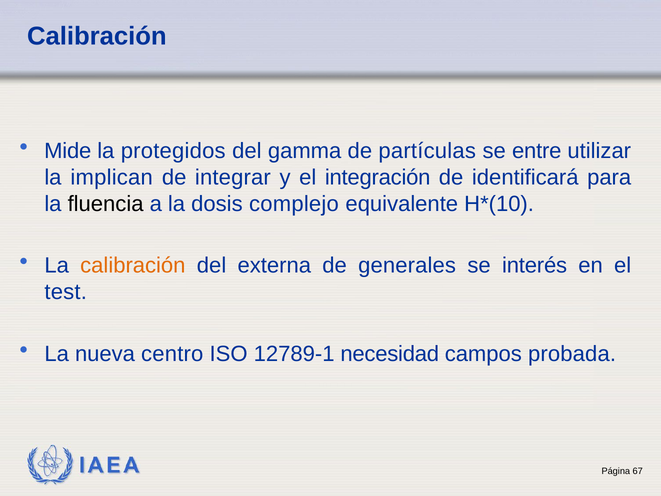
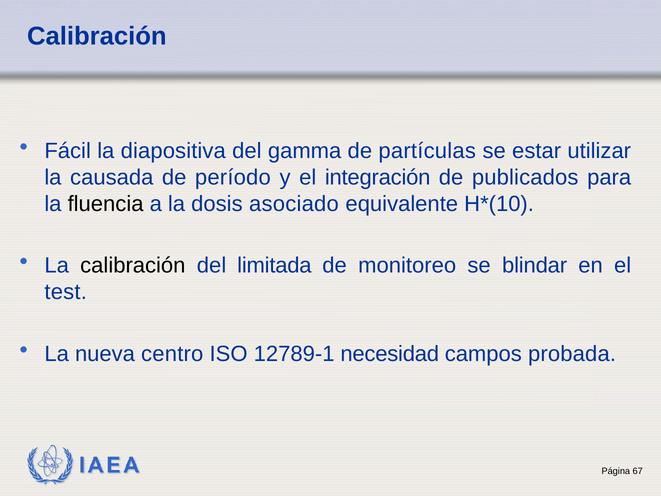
Mide: Mide -> Fácil
protegidos: protegidos -> diapositiva
entre: entre -> estar
implican: implican -> causada
integrar: integrar -> período
identificará: identificará -> publicados
complejo: complejo -> asociado
calibración at (133, 266) colour: orange -> black
externa: externa -> limitada
generales: generales -> monitoreo
interés: interés -> blindar
